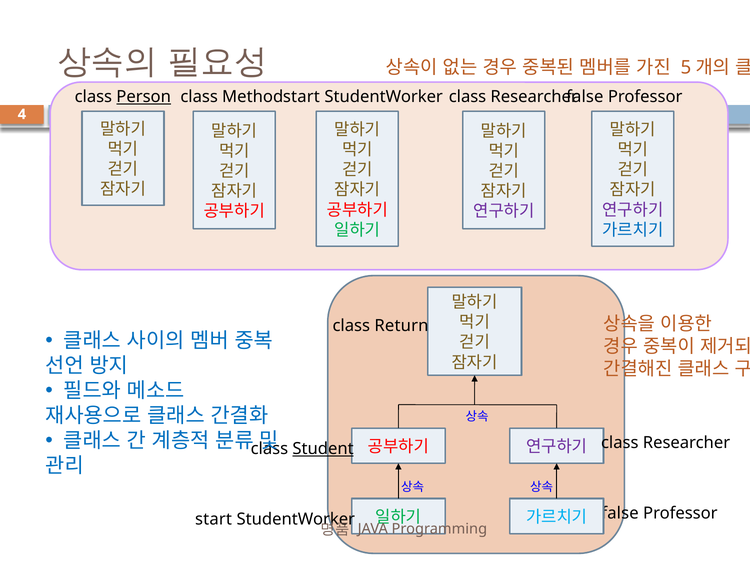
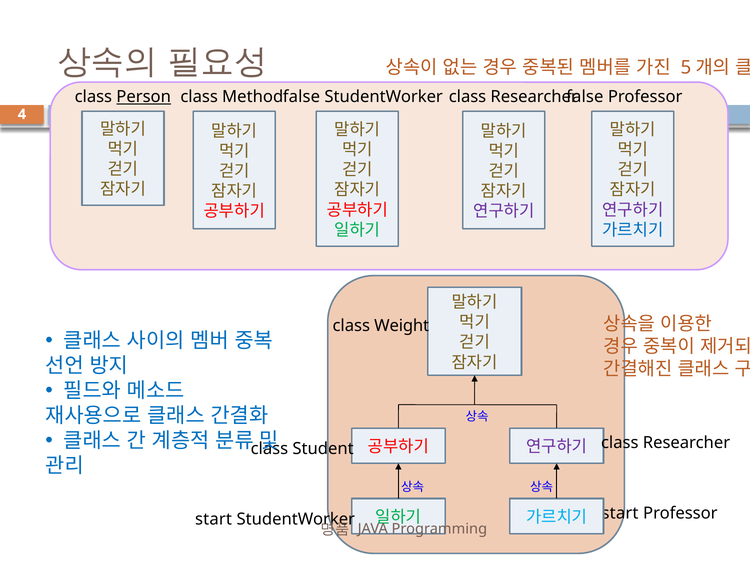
start at (301, 97): start -> false
Return: Return -> Weight
Student underline: present -> none
false at (620, 513): false -> start
